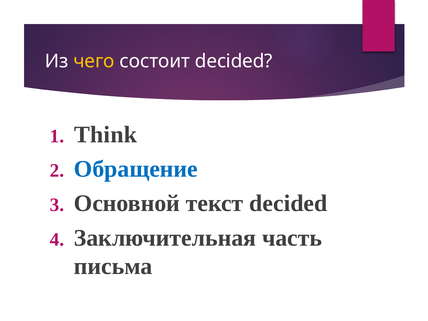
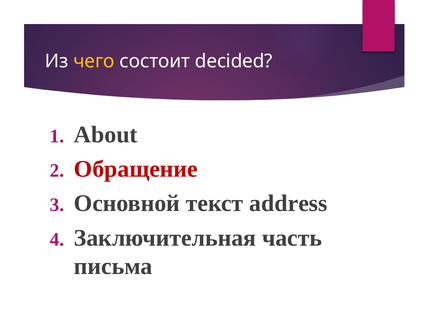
Think: Think -> About
Обращение colour: blue -> red
текст decided: decided -> address
